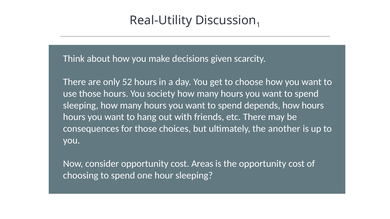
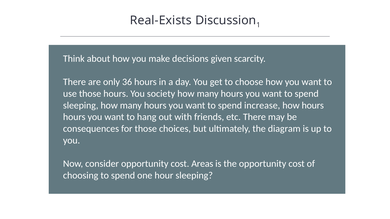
Real-Utility: Real-Utility -> Real-Exists
52: 52 -> 36
depends: depends -> increase
another: another -> diagram
